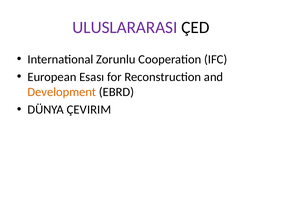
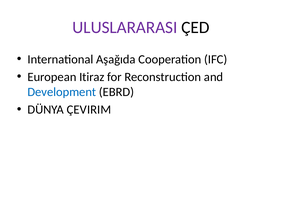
Zorunlu: Zorunlu -> Aşağıda
Esası: Esası -> Itiraz
Development colour: orange -> blue
